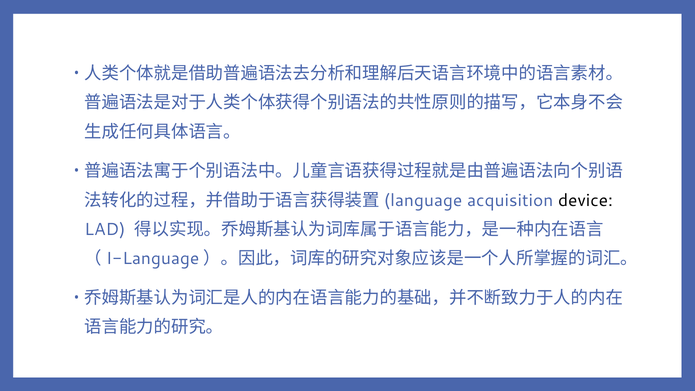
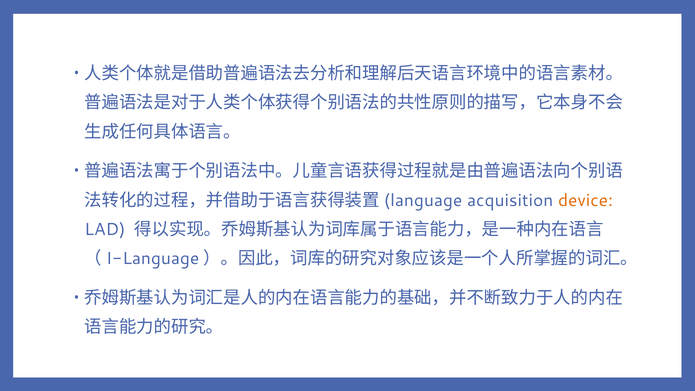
device colour: black -> orange
